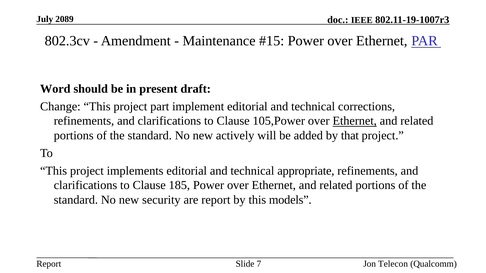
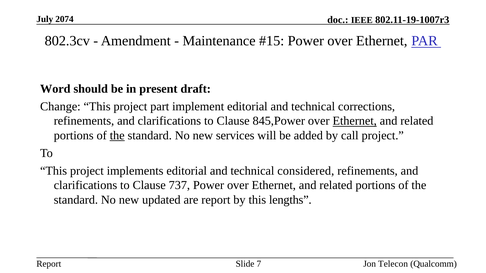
2089: 2089 -> 2074
105,Power: 105,Power -> 845,Power
the at (117, 136) underline: none -> present
actively: actively -> services
that: that -> call
appropriate: appropriate -> considered
185: 185 -> 737
security: security -> updated
models: models -> lengths
